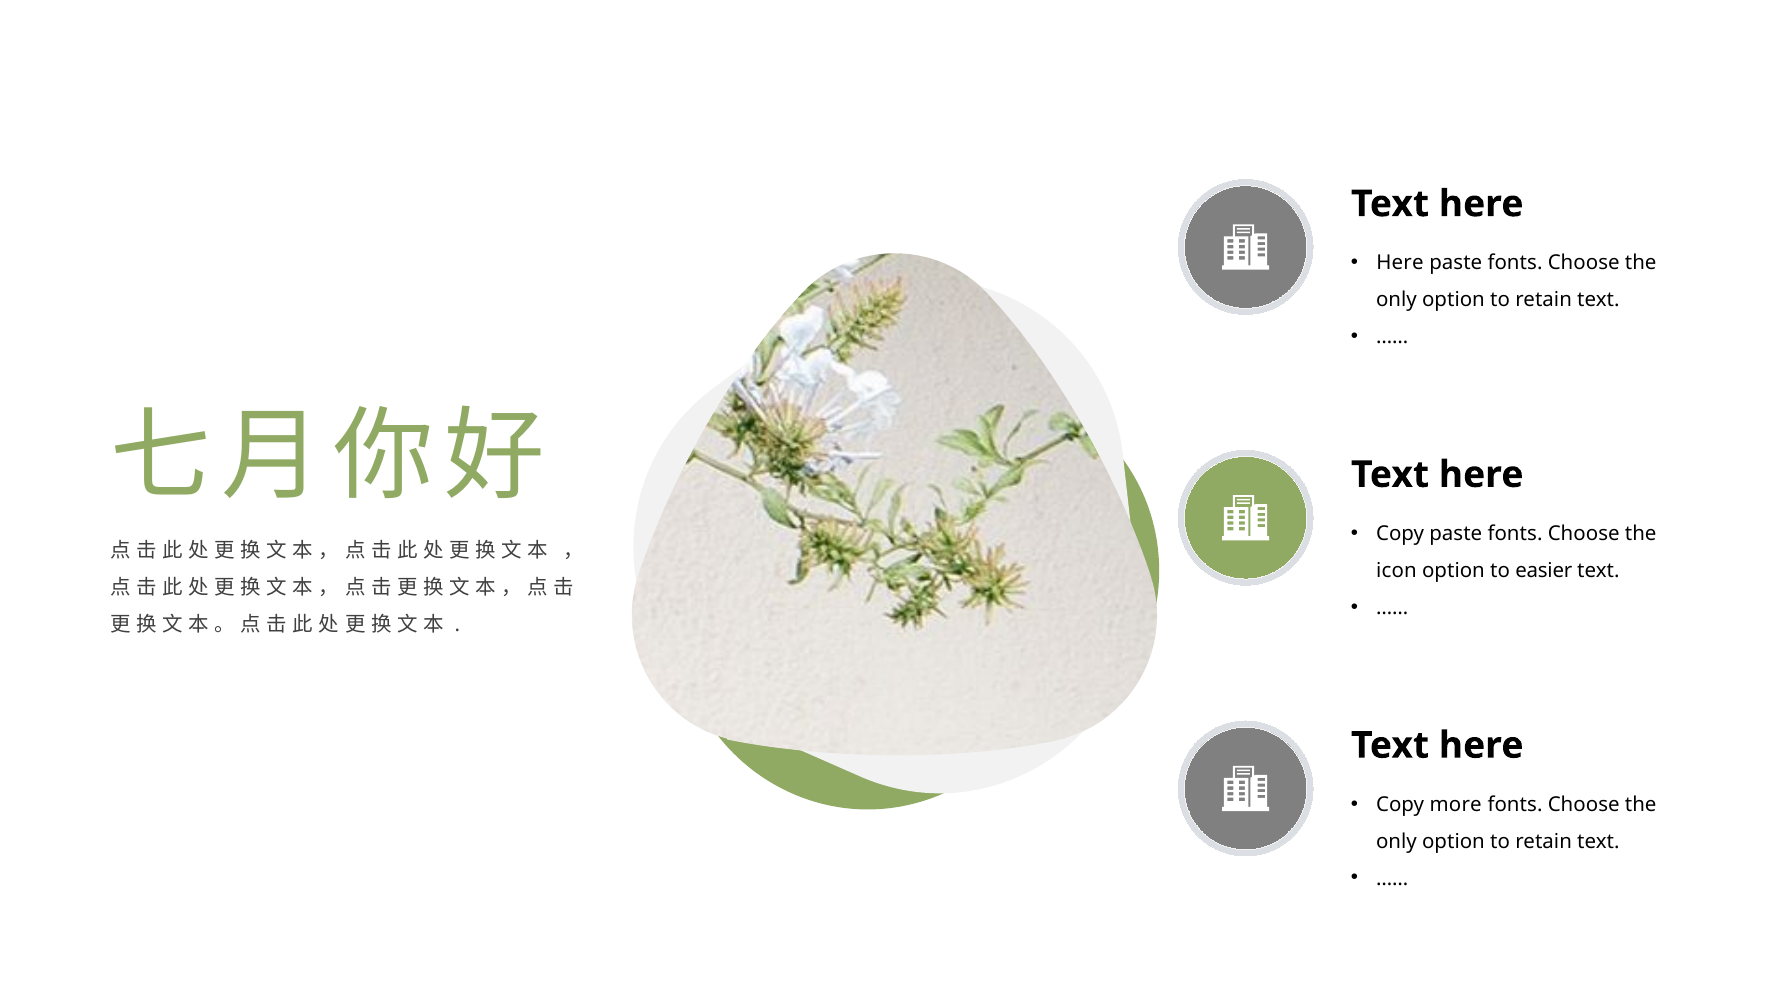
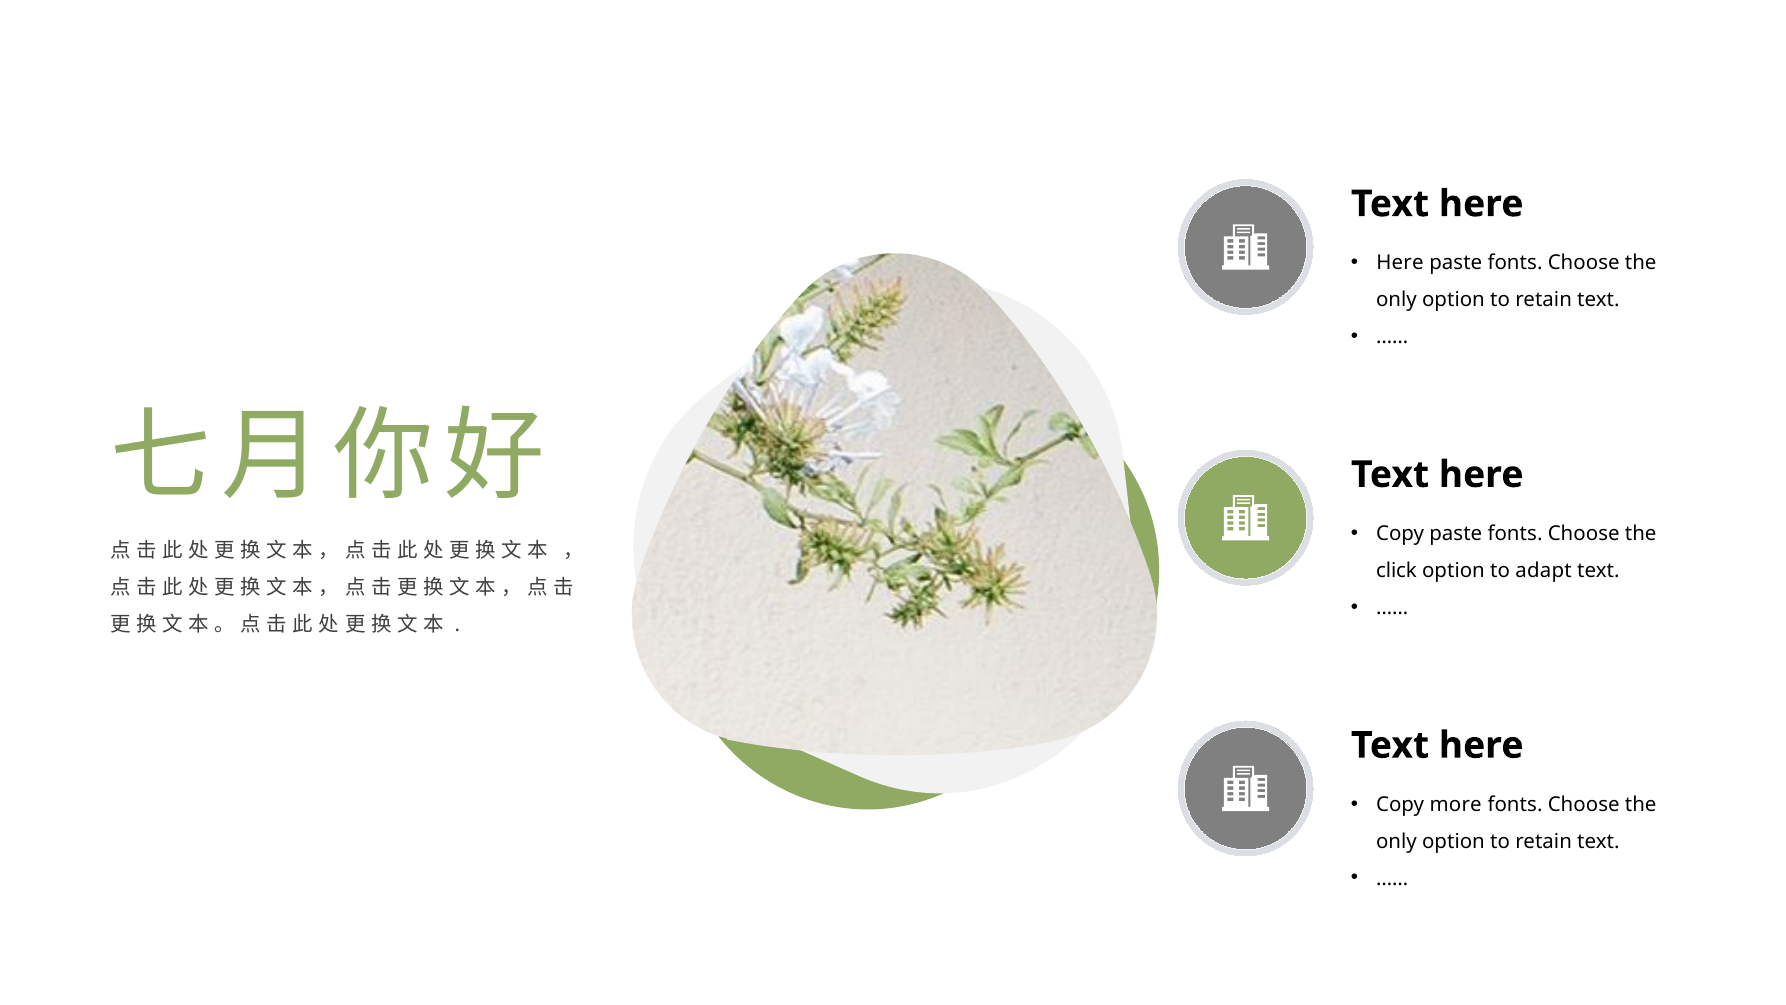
icon: icon -> click
easier: easier -> adapt
